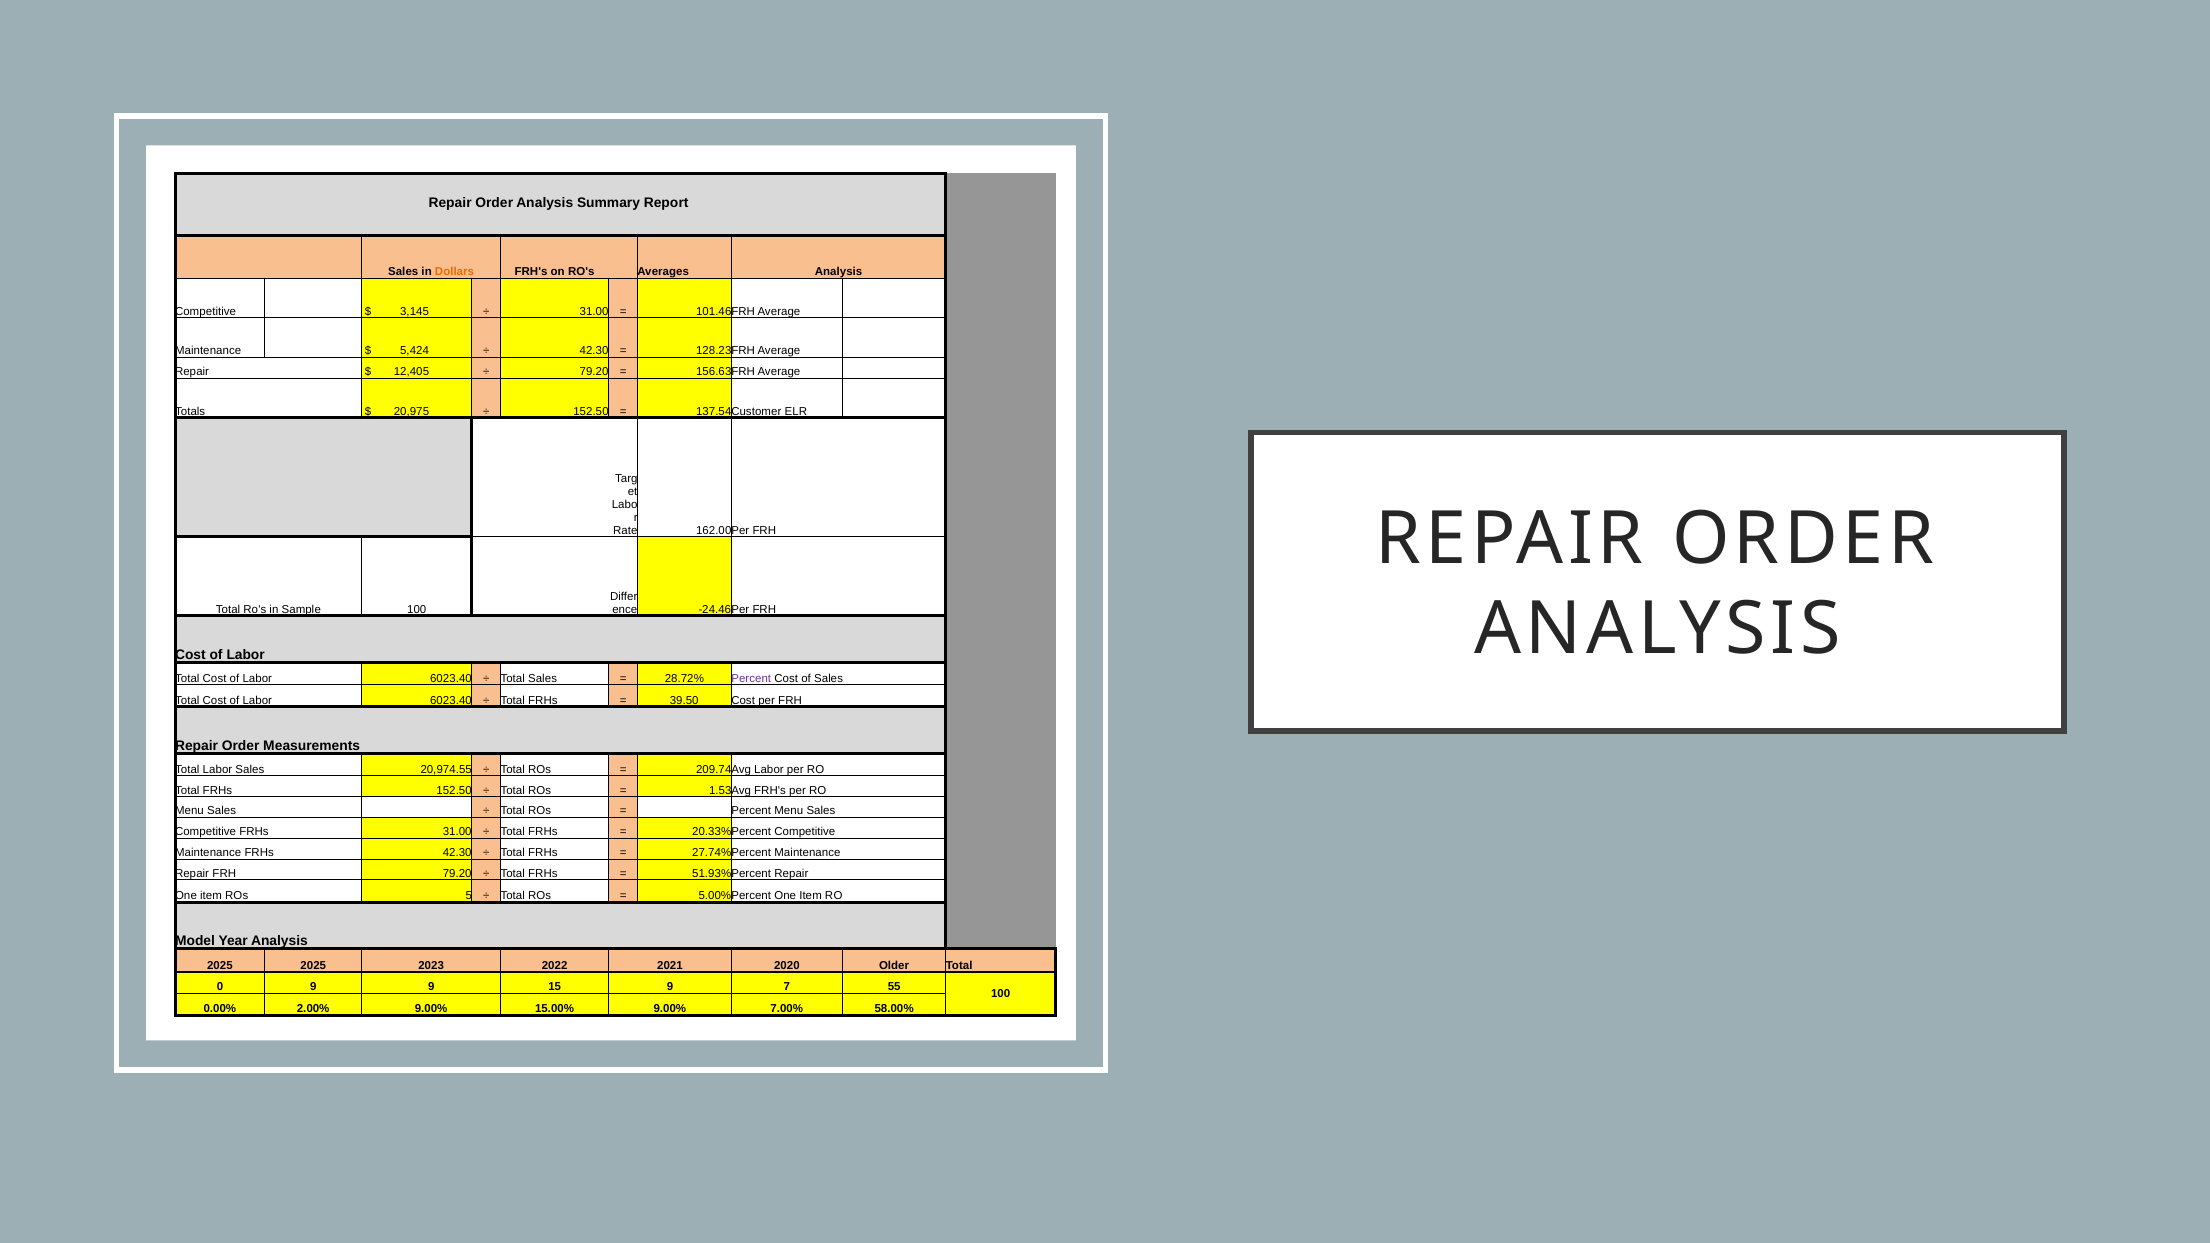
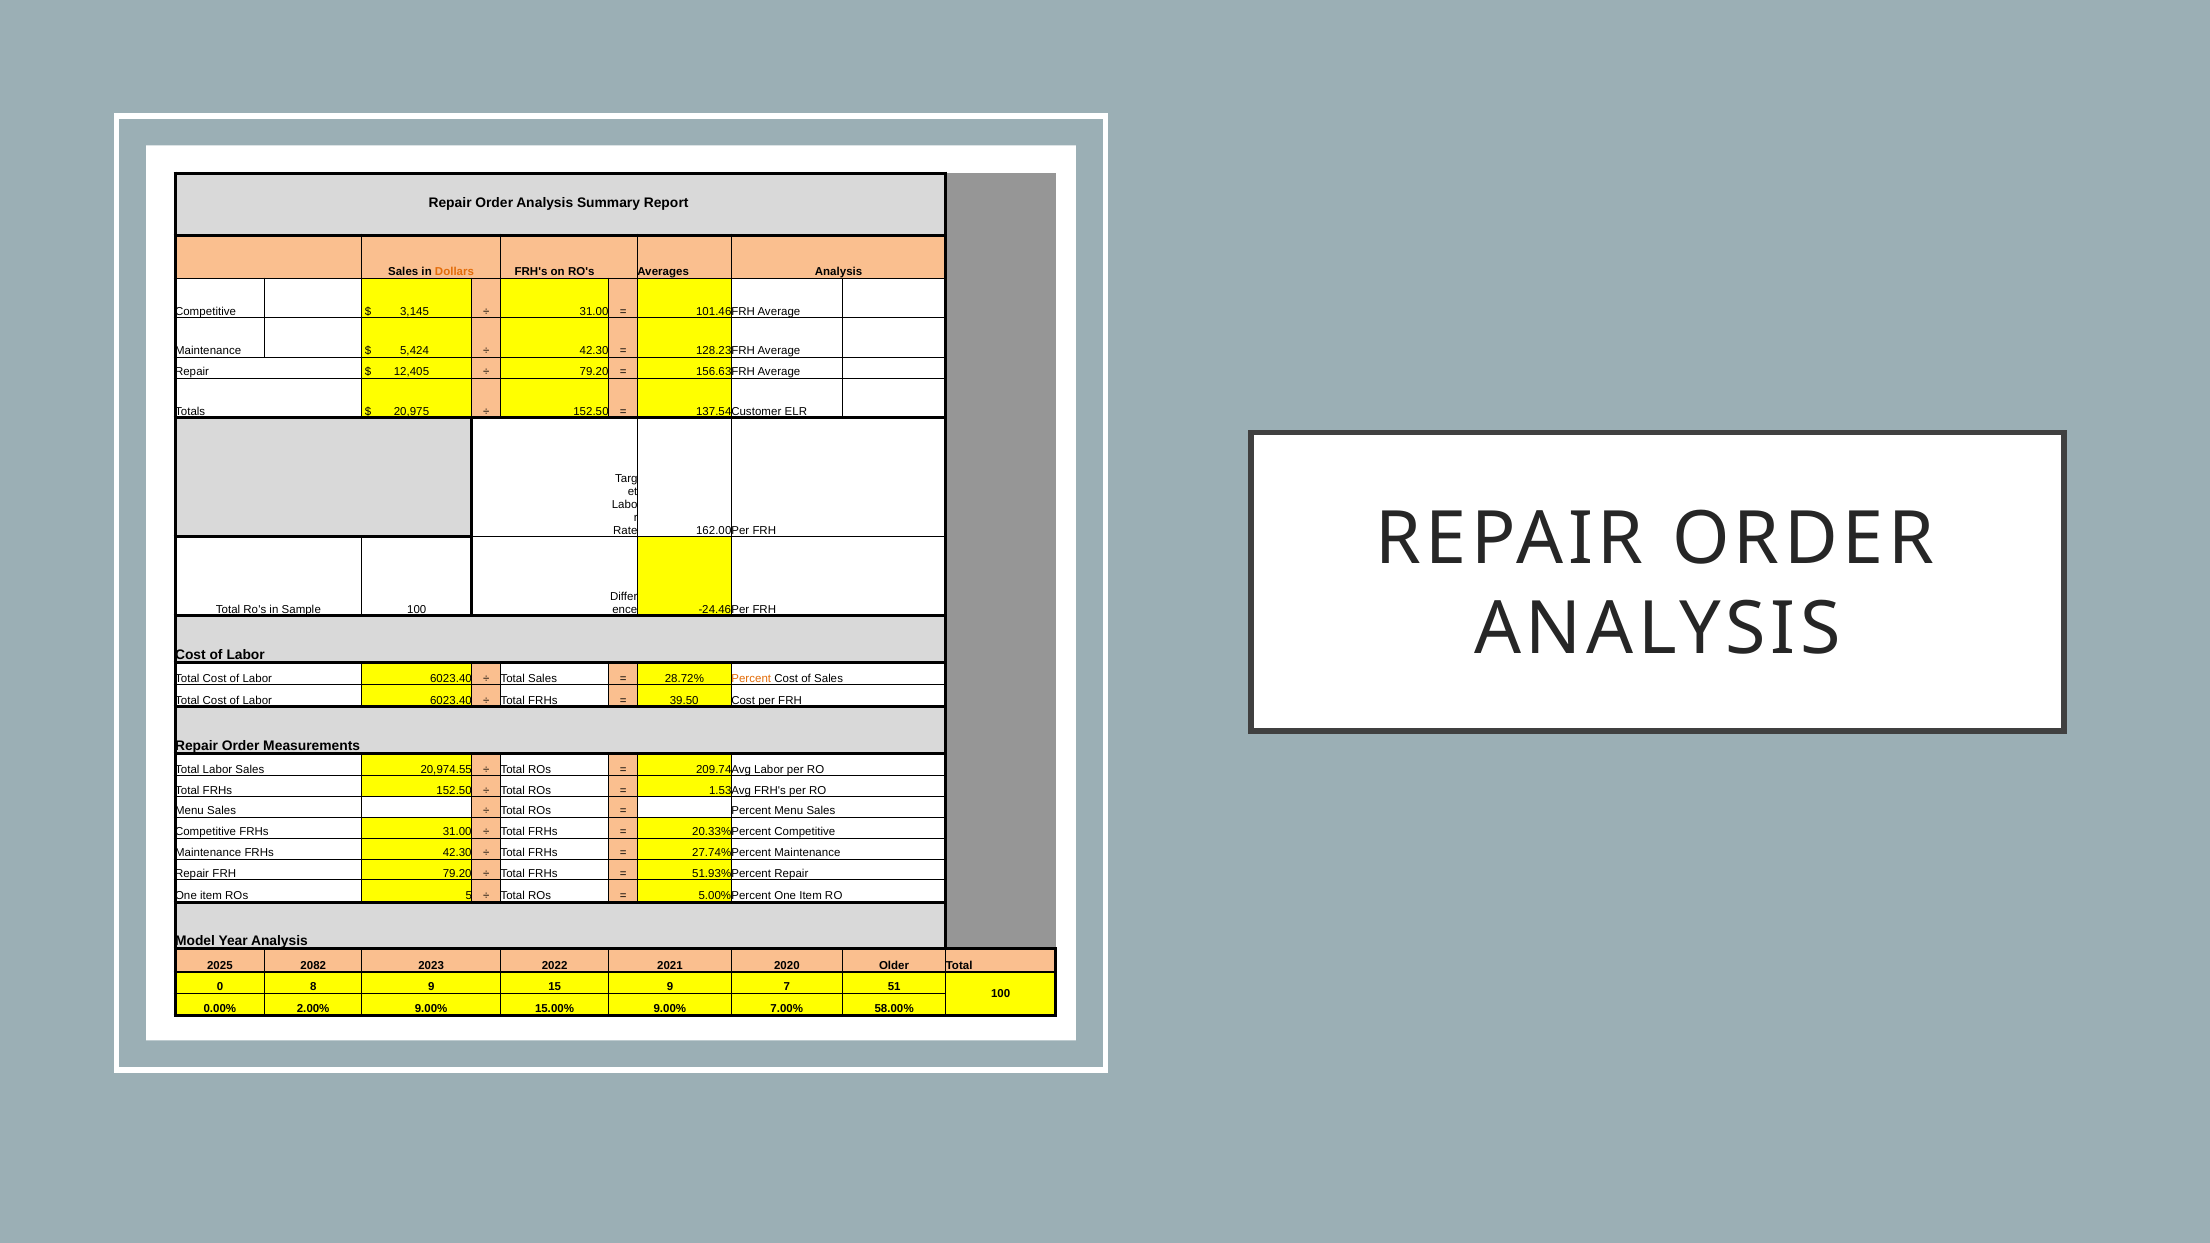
Percent at (751, 679) colour: purple -> orange
2025 2025: 2025 -> 2082
0 9: 9 -> 8
55: 55 -> 51
